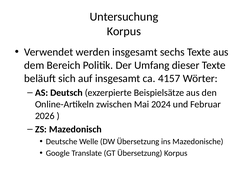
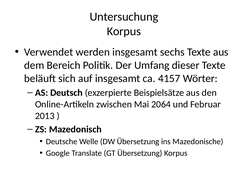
2024: 2024 -> 2064
2026: 2026 -> 2013
